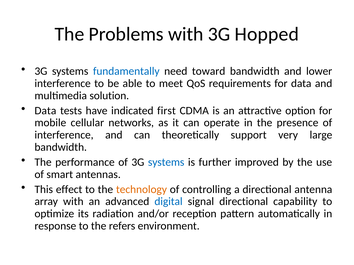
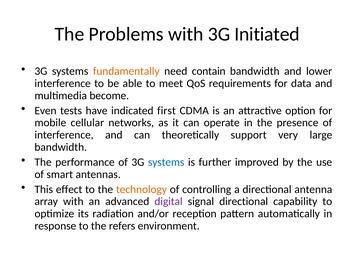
Hopped: Hopped -> Initiated
fundamentally colour: blue -> orange
toward: toward -> contain
solution: solution -> become
Data at (45, 111): Data -> Even
digital colour: blue -> purple
